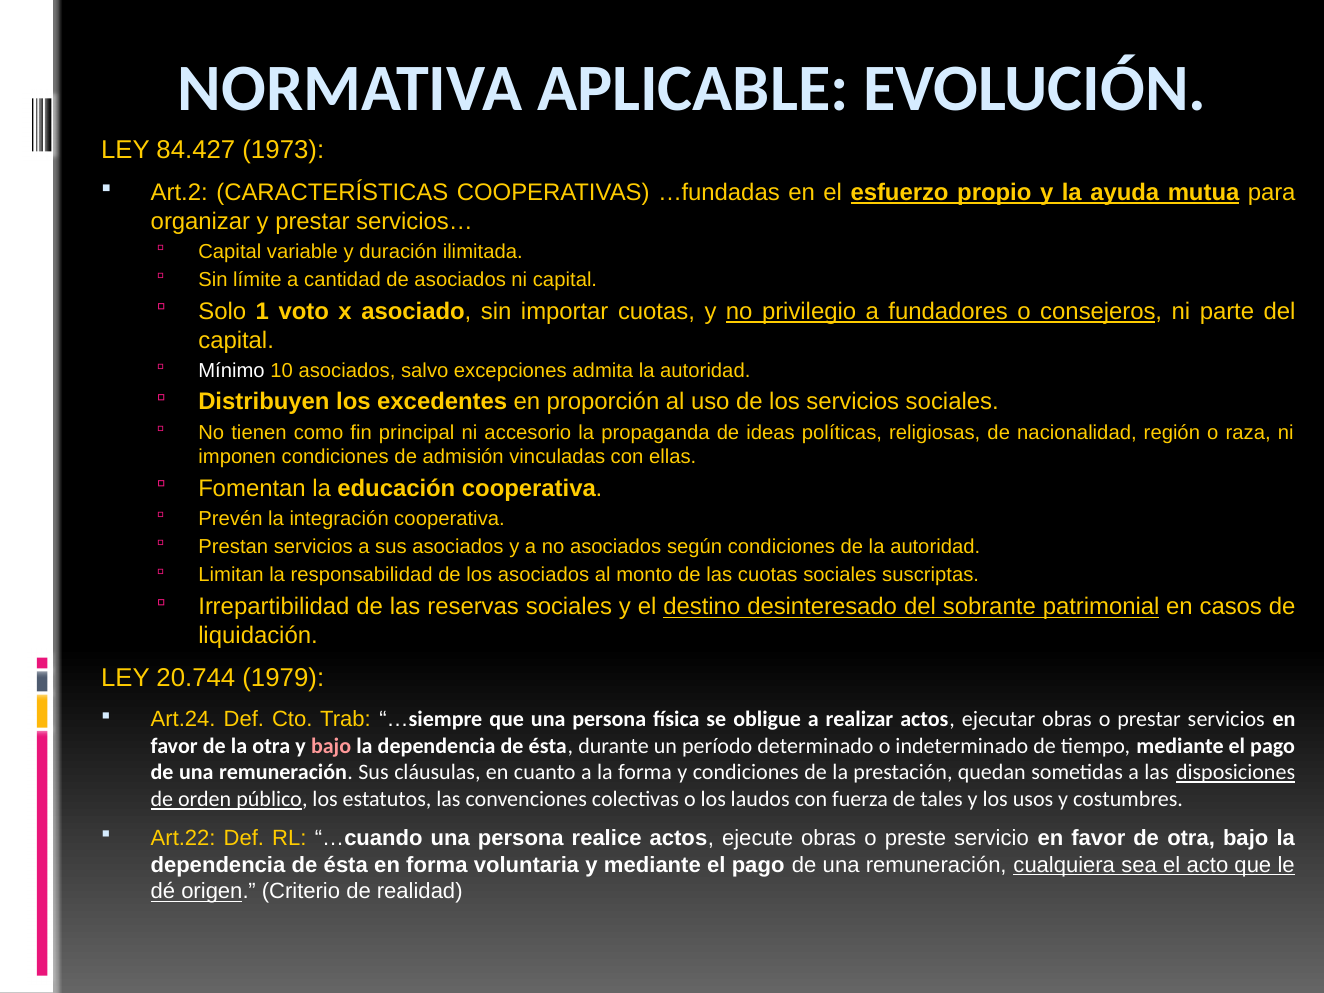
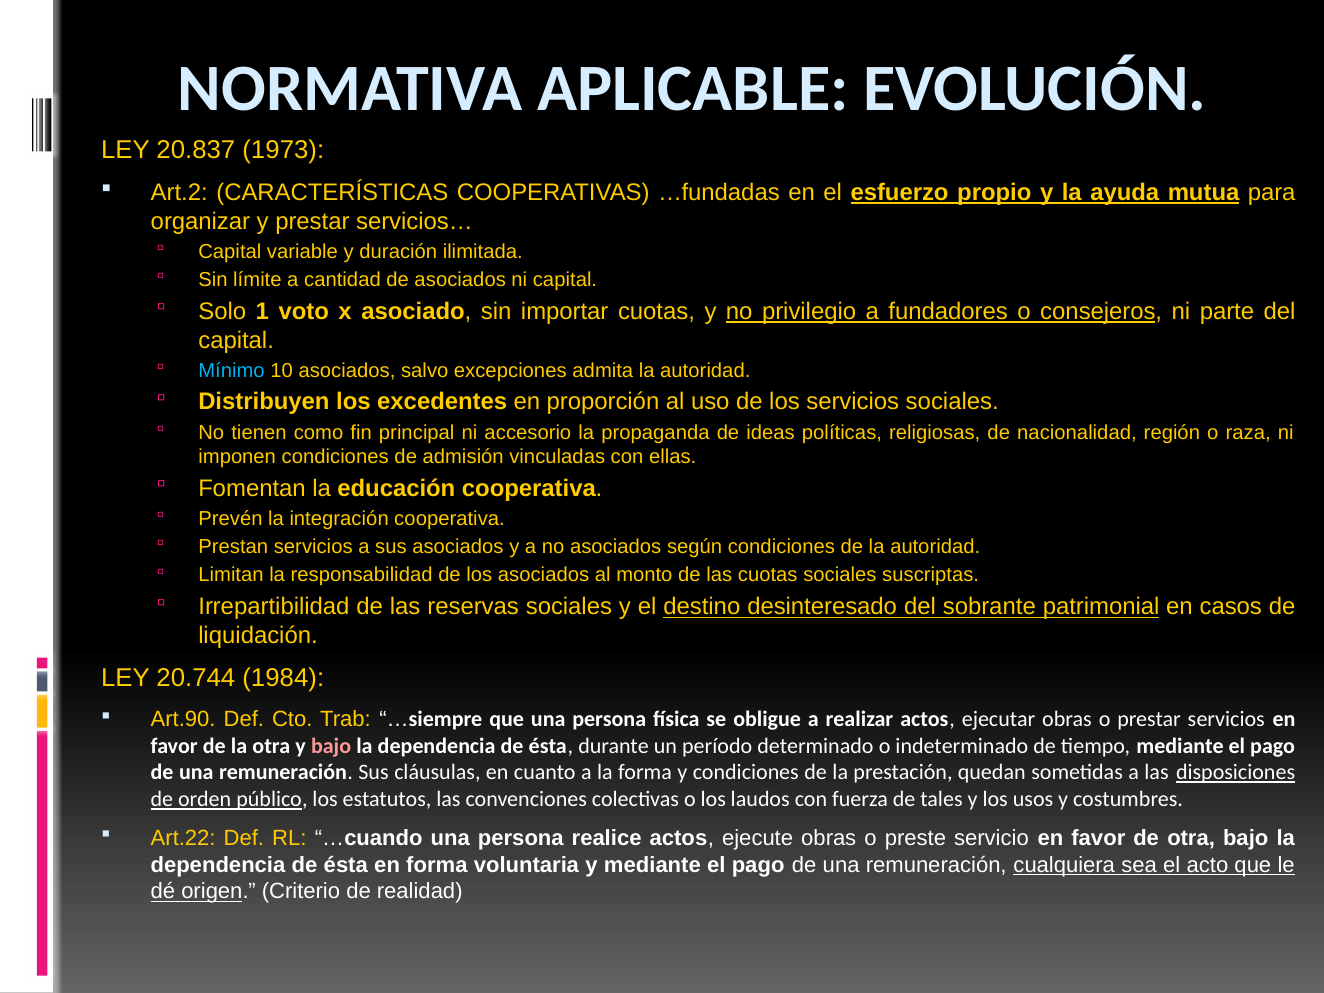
84.427: 84.427 -> 20.837
Mínimo colour: white -> light blue
1979: 1979 -> 1984
Art.24: Art.24 -> Art.90
